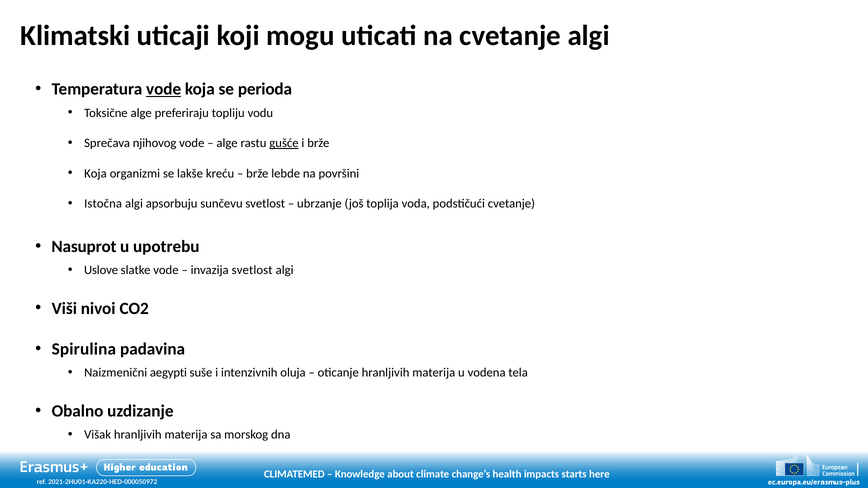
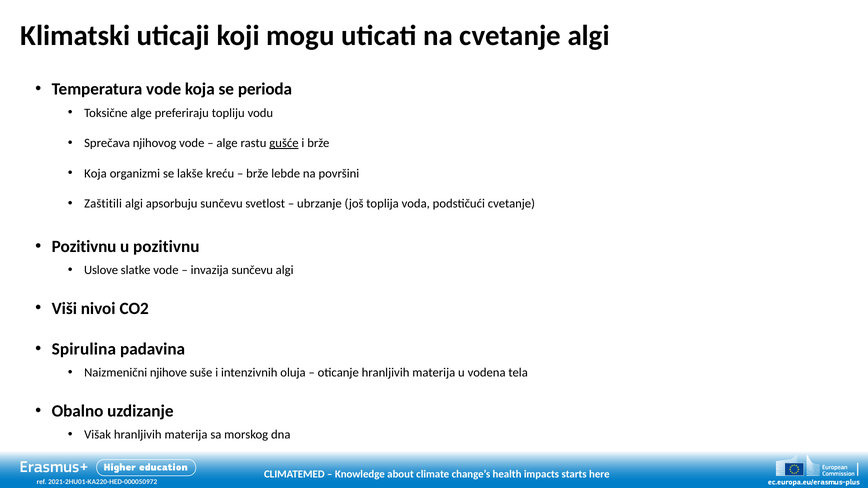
vode at (164, 89) underline: present -> none
Istočna: Istočna -> Zaštitili
Nasuprot at (84, 247): Nasuprot -> Pozitivnu
u upotrebu: upotrebu -> pozitivnu
invazija svetlost: svetlost -> sunčevu
aegypti: aegypti -> njihove
